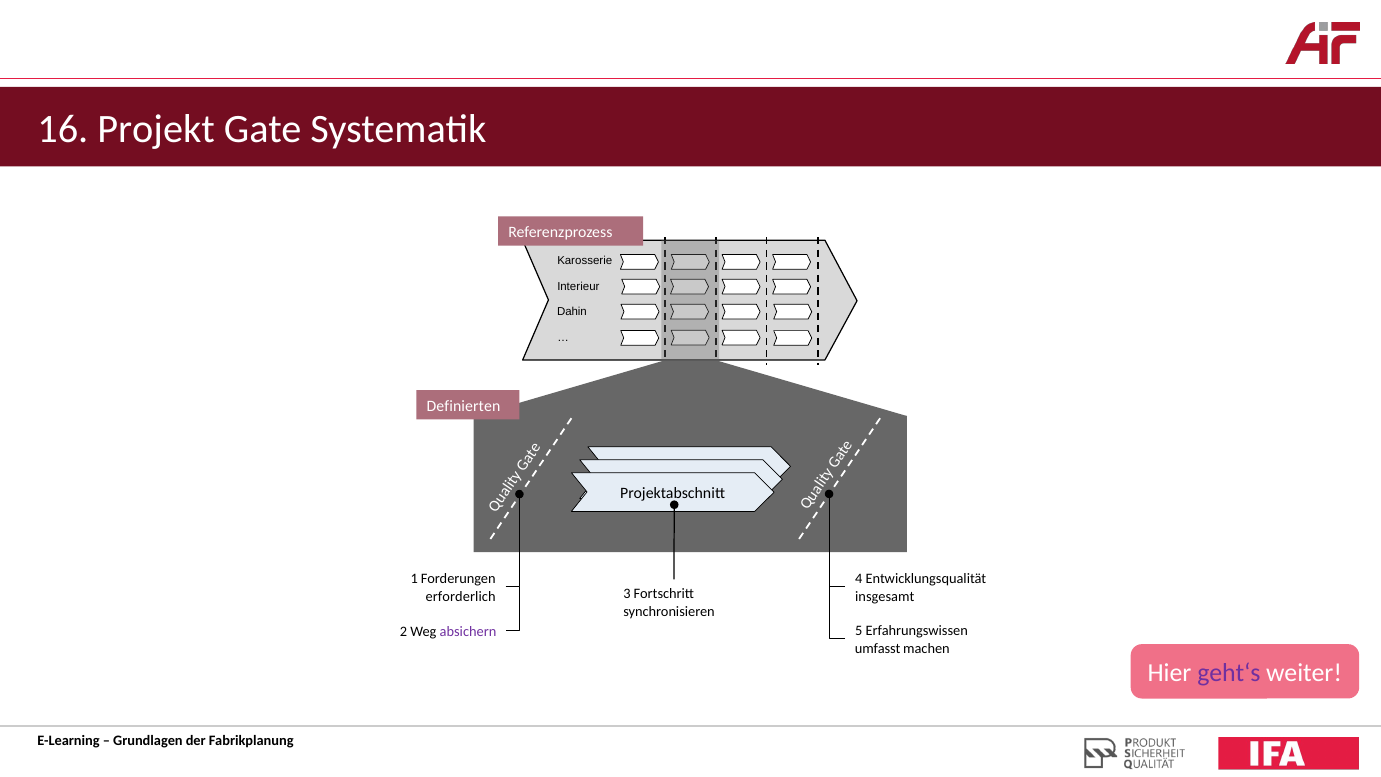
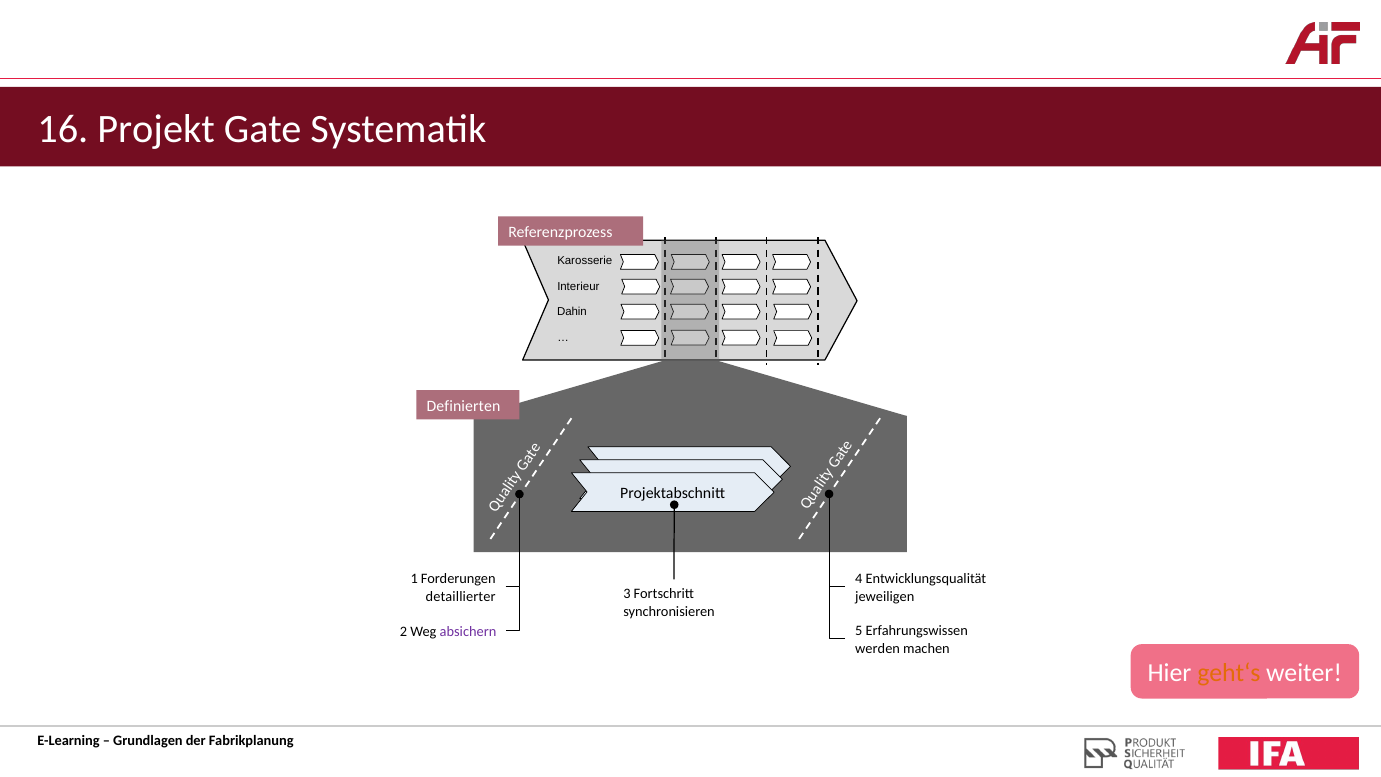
erforderlich: erforderlich -> detaillierter
insgesamt: insgesamt -> jeweiligen
umfasst: umfasst -> werden
geht‘s colour: purple -> orange
